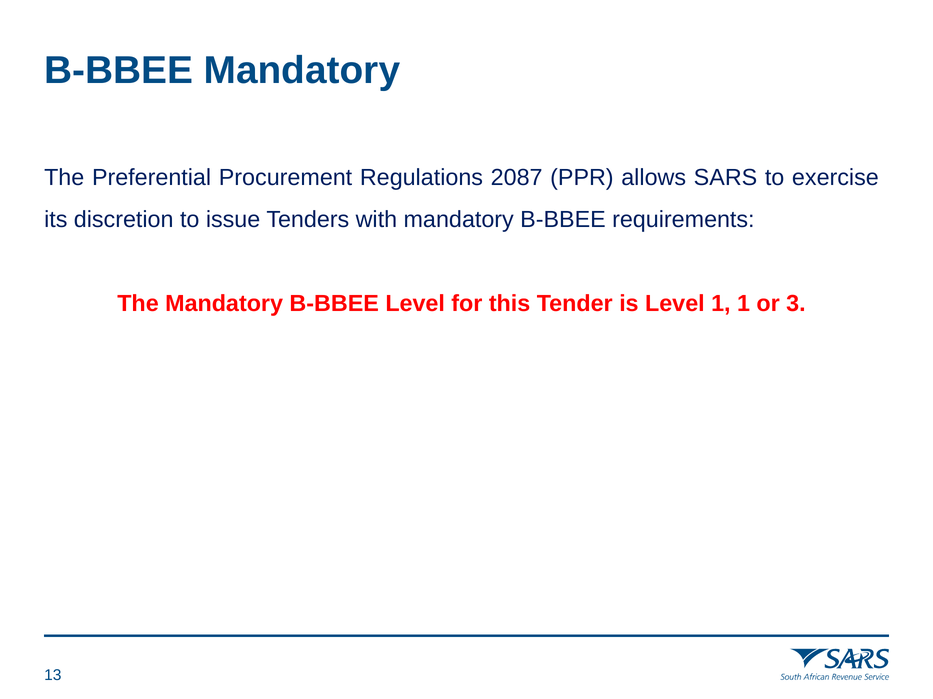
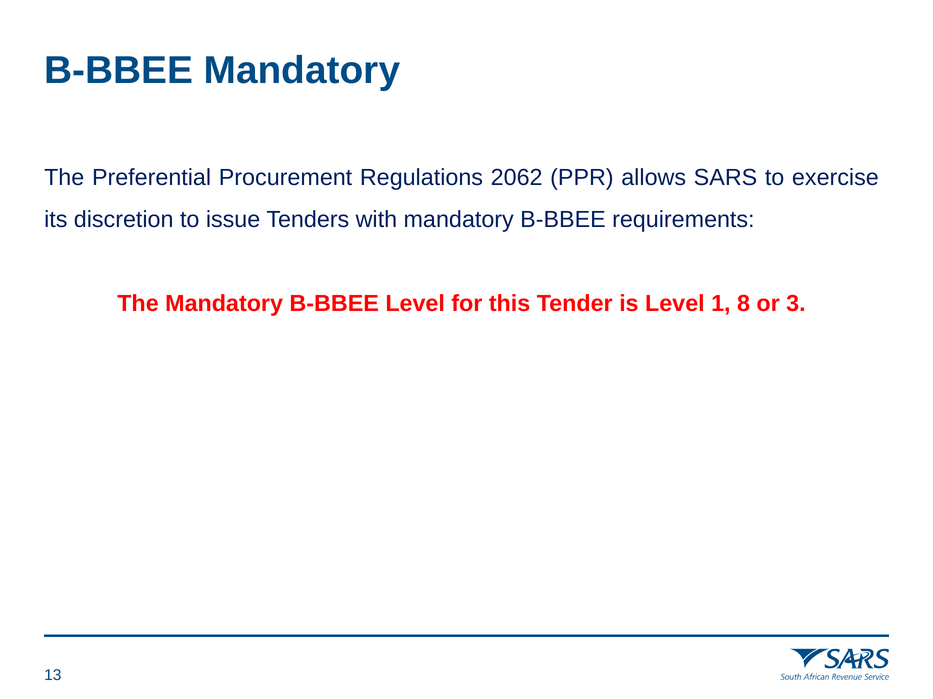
2087: 2087 -> 2062
1 1: 1 -> 8
